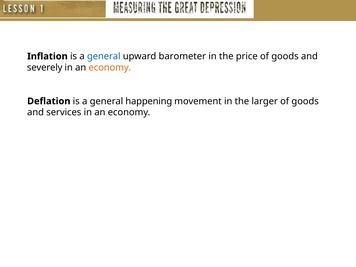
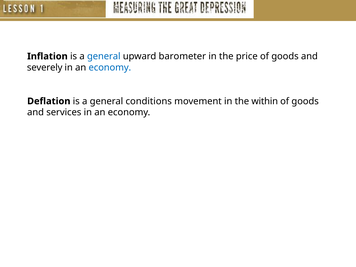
economy at (110, 68) colour: orange -> blue
happening: happening -> conditions
larger: larger -> within
